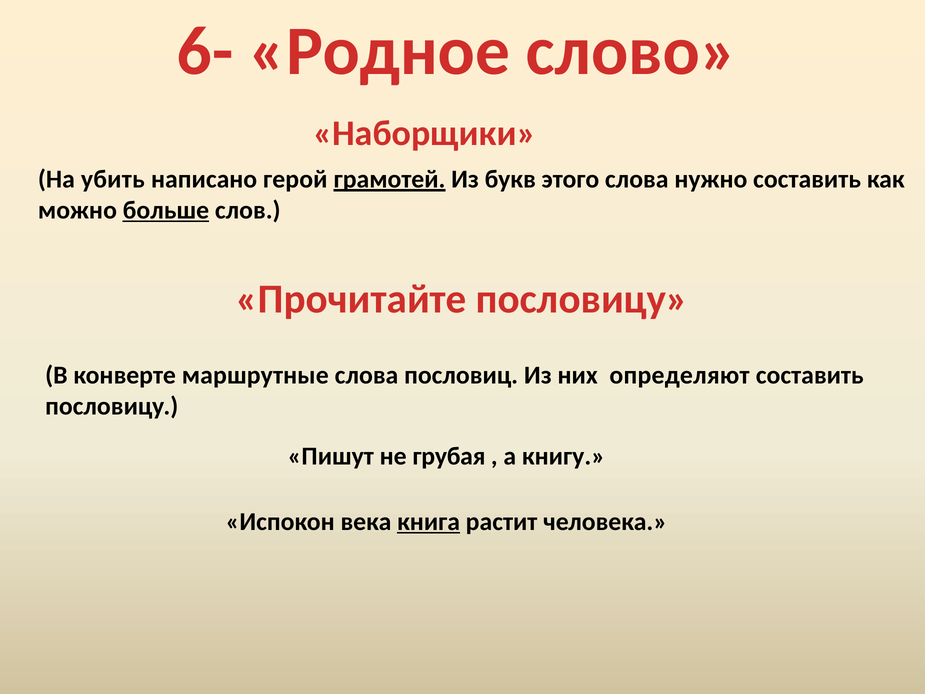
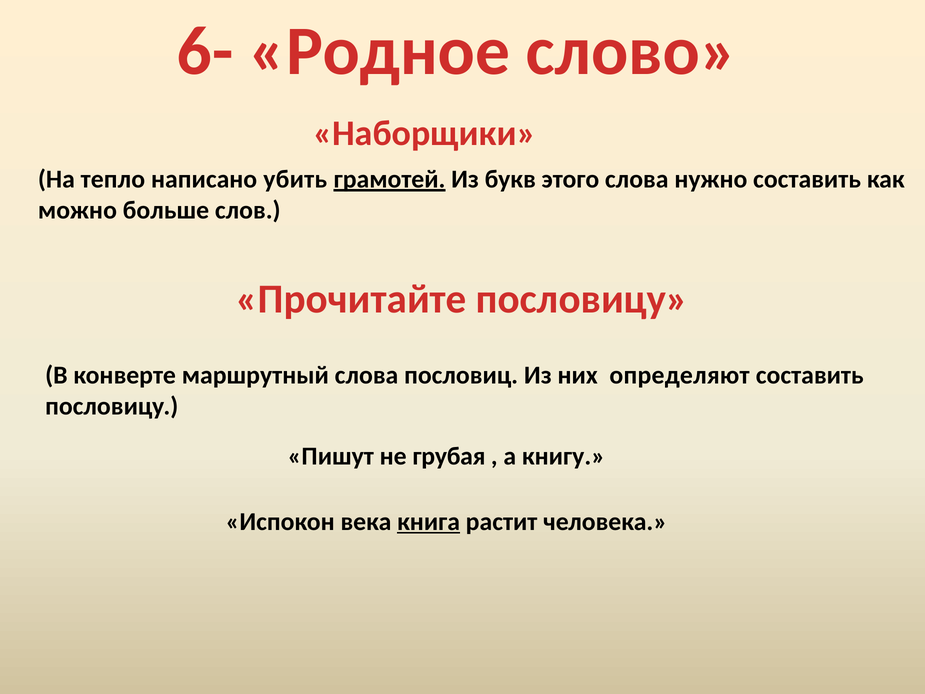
убить: убить -> тепло
герой: герой -> убить
больше underline: present -> none
маршрутные: маршрутные -> маршрутный
